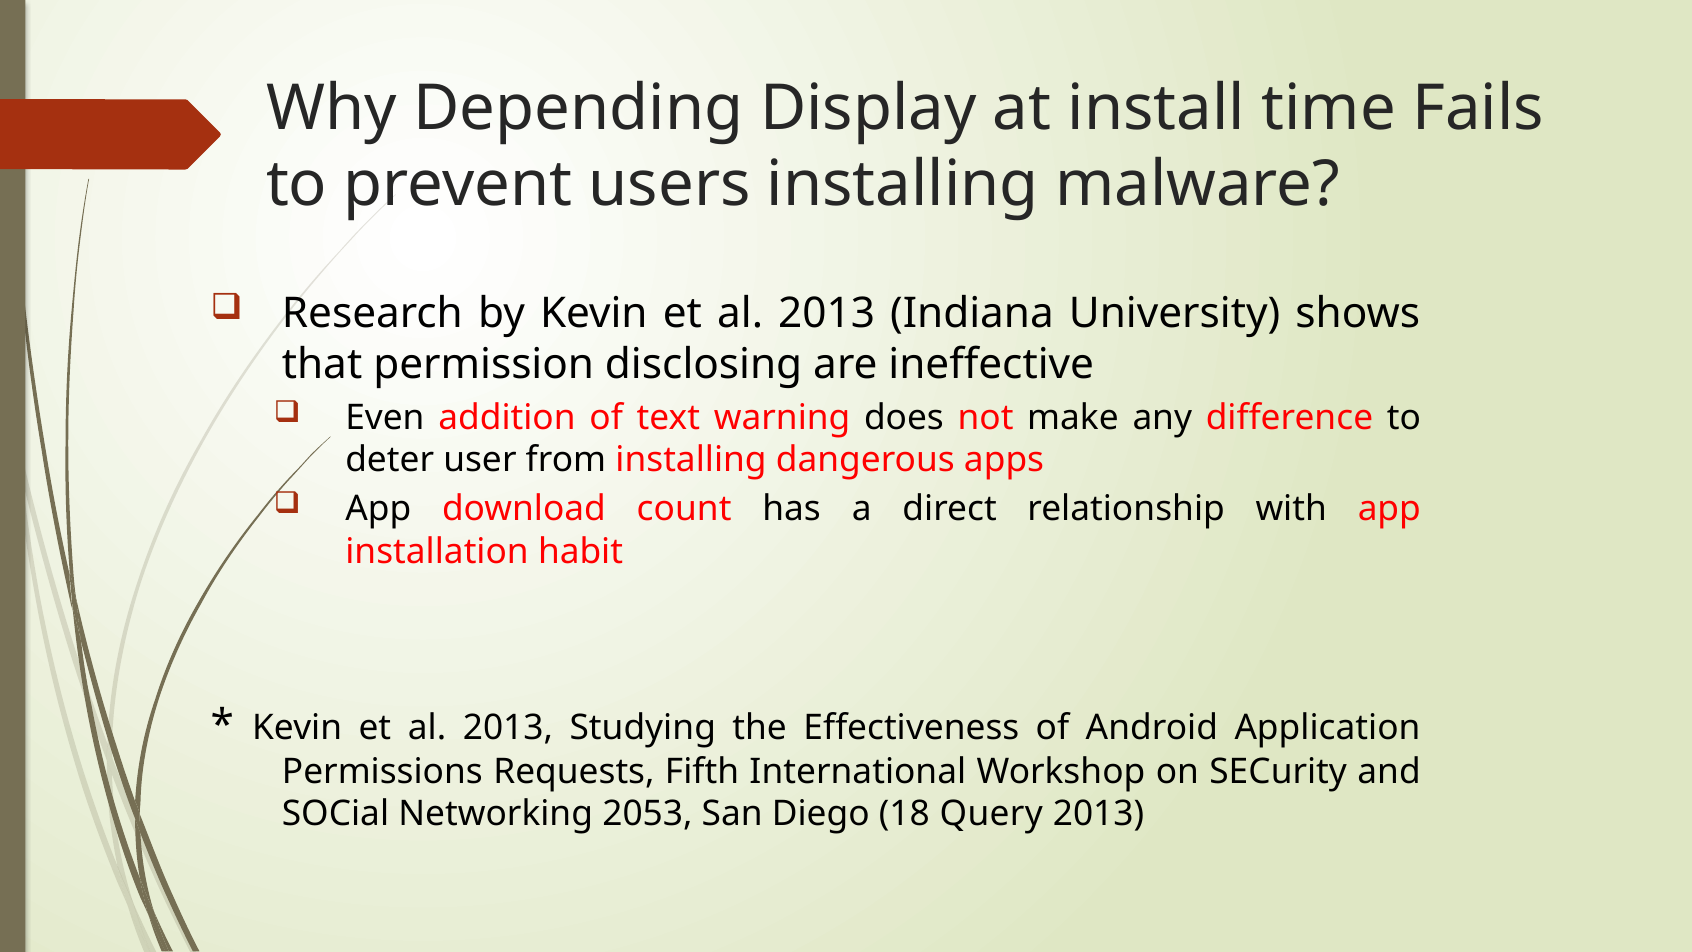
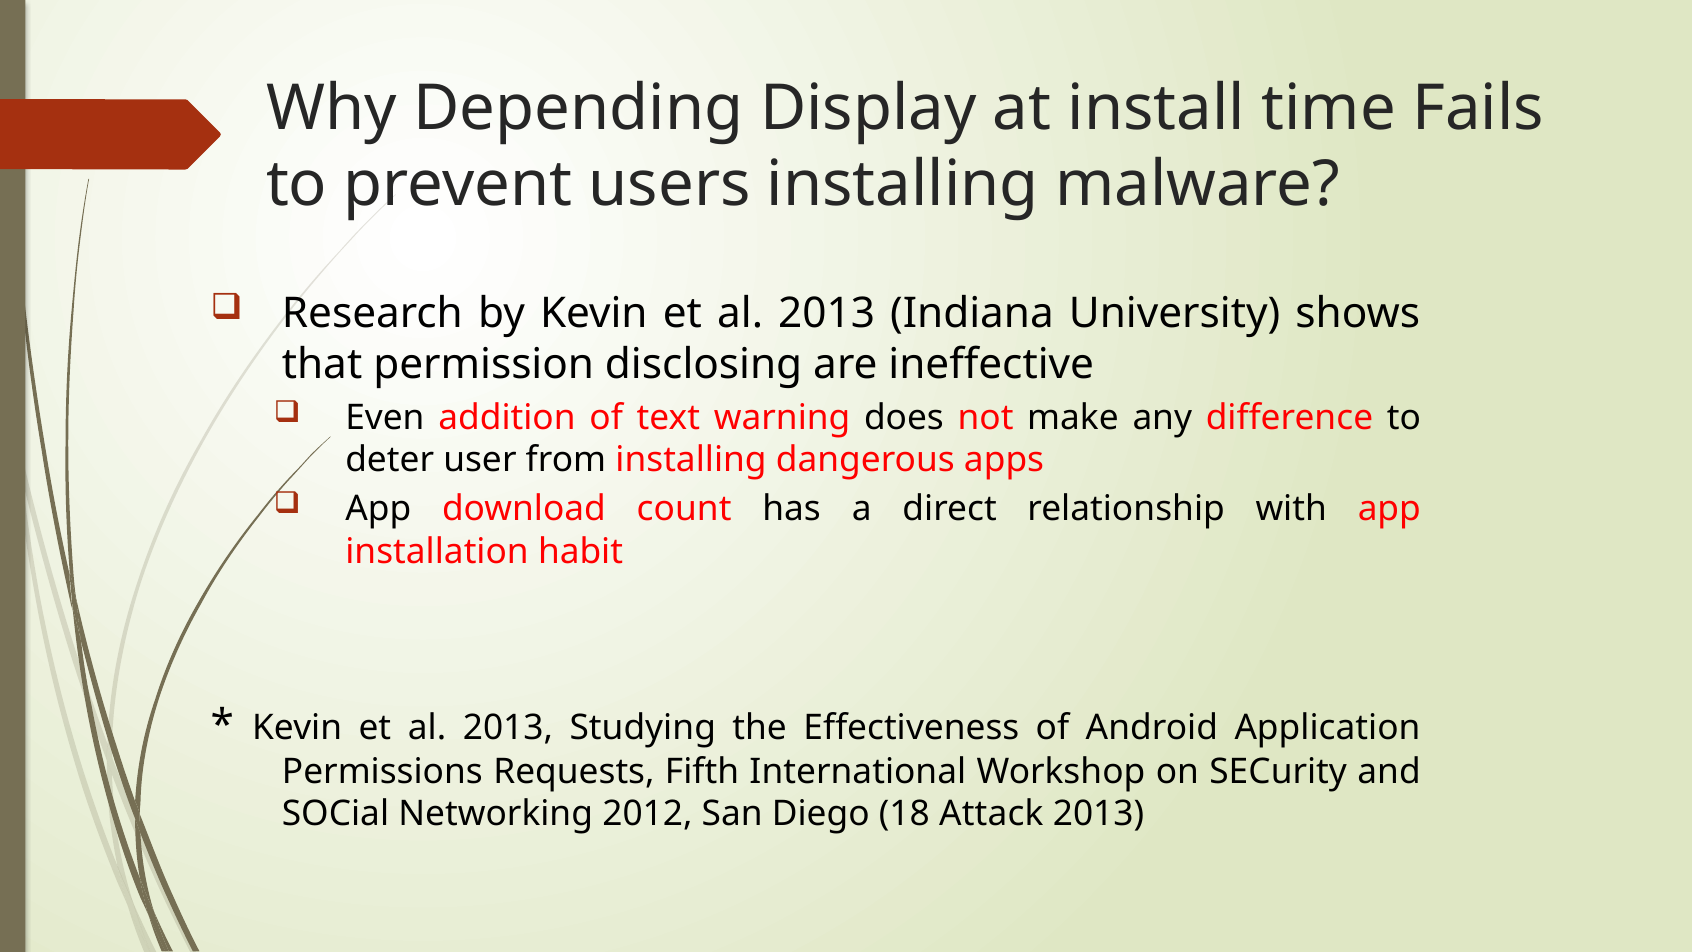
2053: 2053 -> 2012
Query: Query -> Attack
